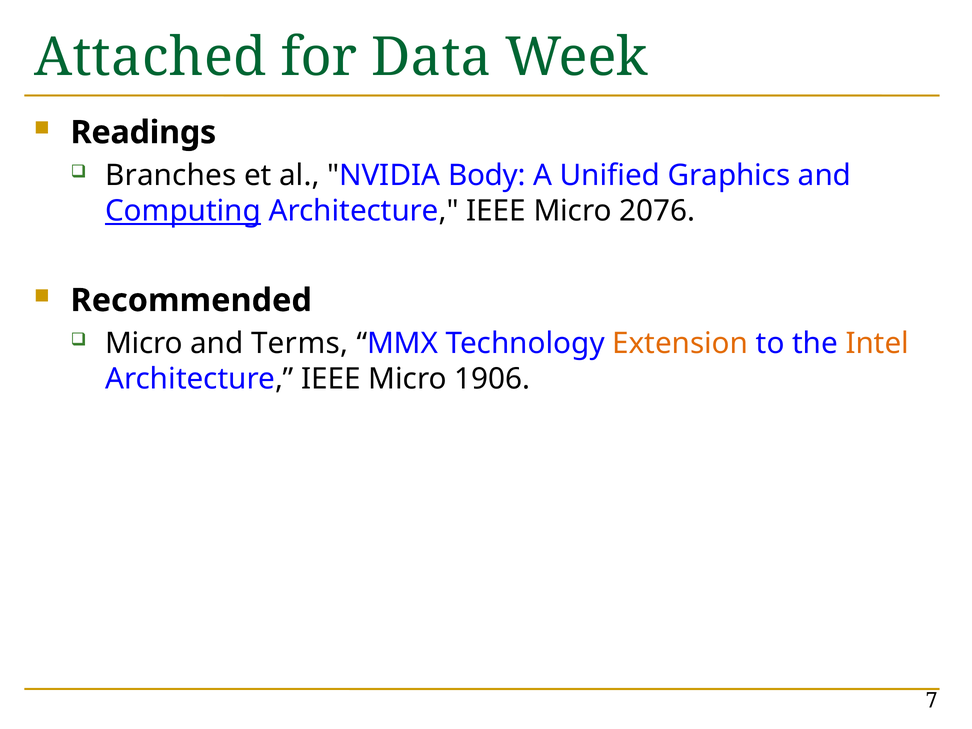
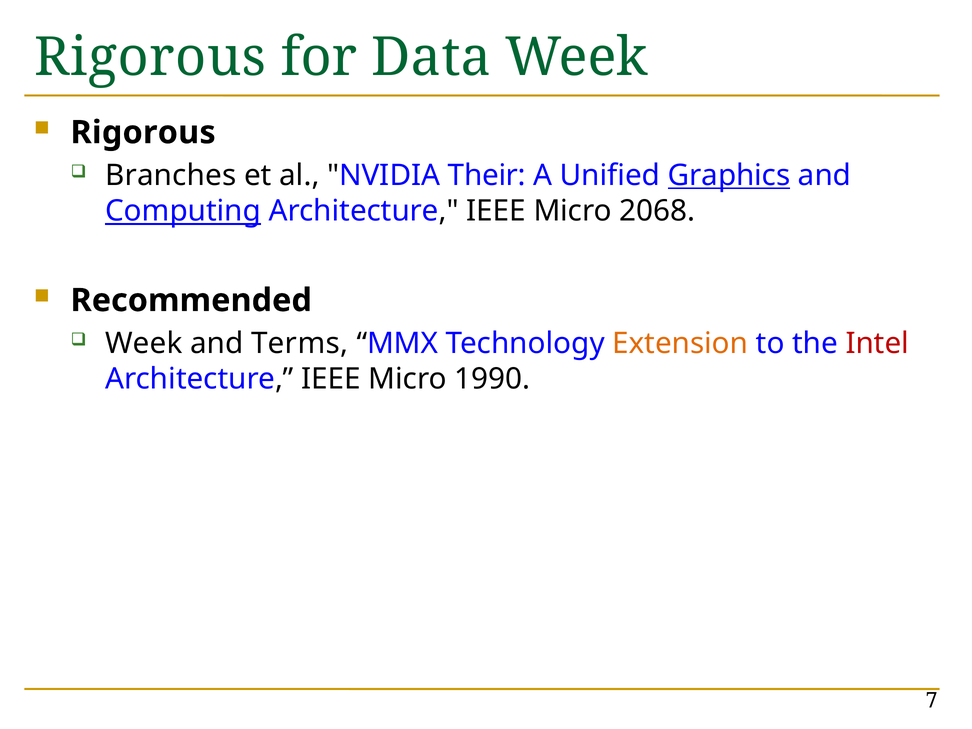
Attached at (150, 57): Attached -> Rigorous
Readings at (143, 133): Readings -> Rigorous
Body: Body -> Their
Graphics underline: none -> present
2076: 2076 -> 2068
Micro at (144, 343): Micro -> Week
Intel colour: orange -> red
1906: 1906 -> 1990
